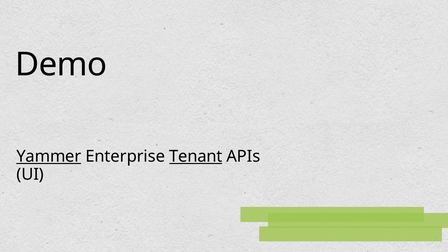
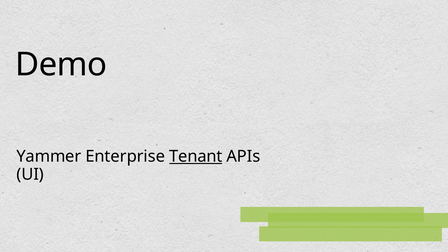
Yammer underline: present -> none
